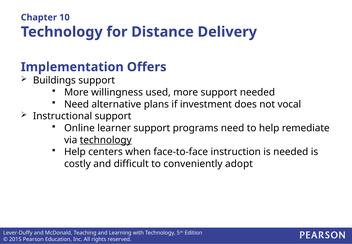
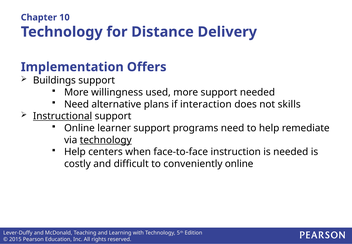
investment: investment -> interaction
vocal: vocal -> skills
Instructional underline: none -> present
conveniently adopt: adopt -> online
